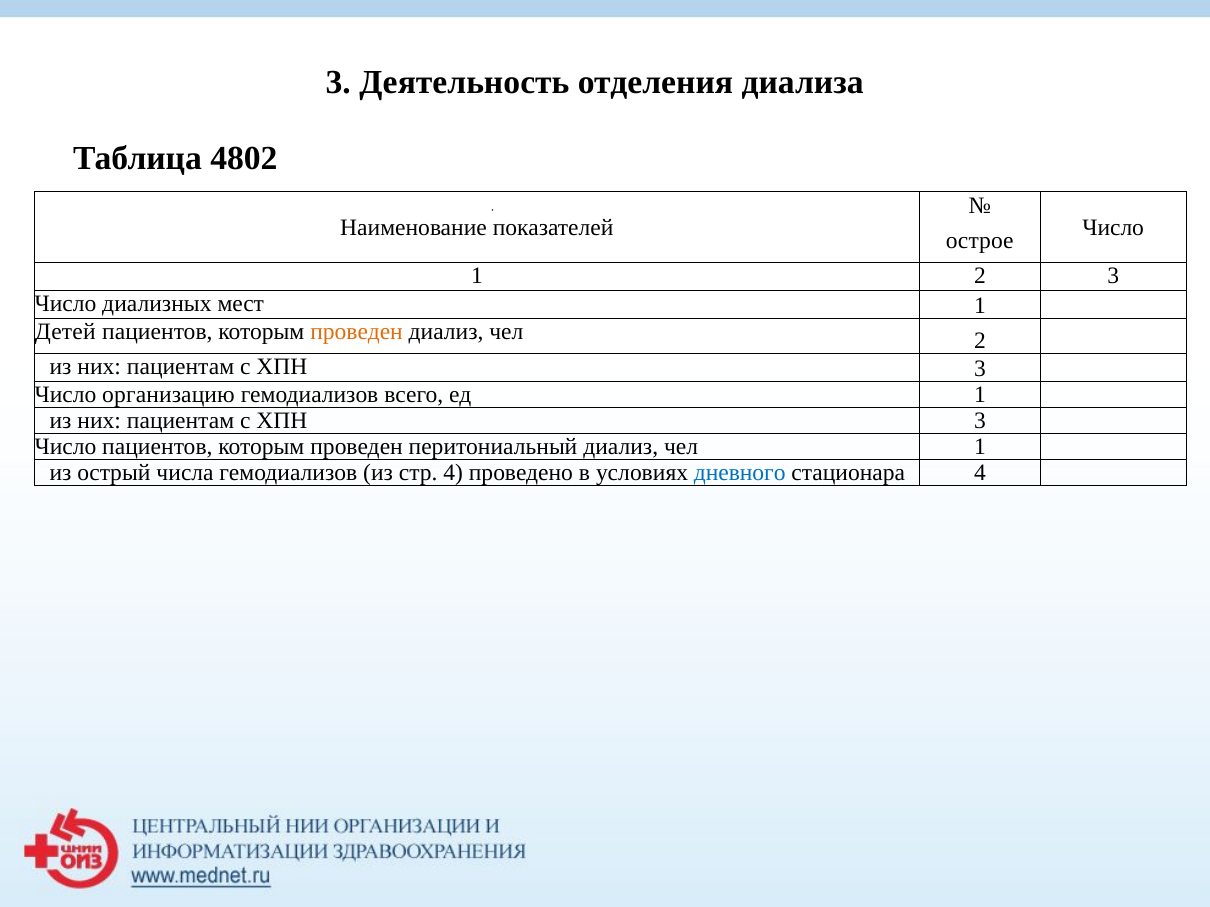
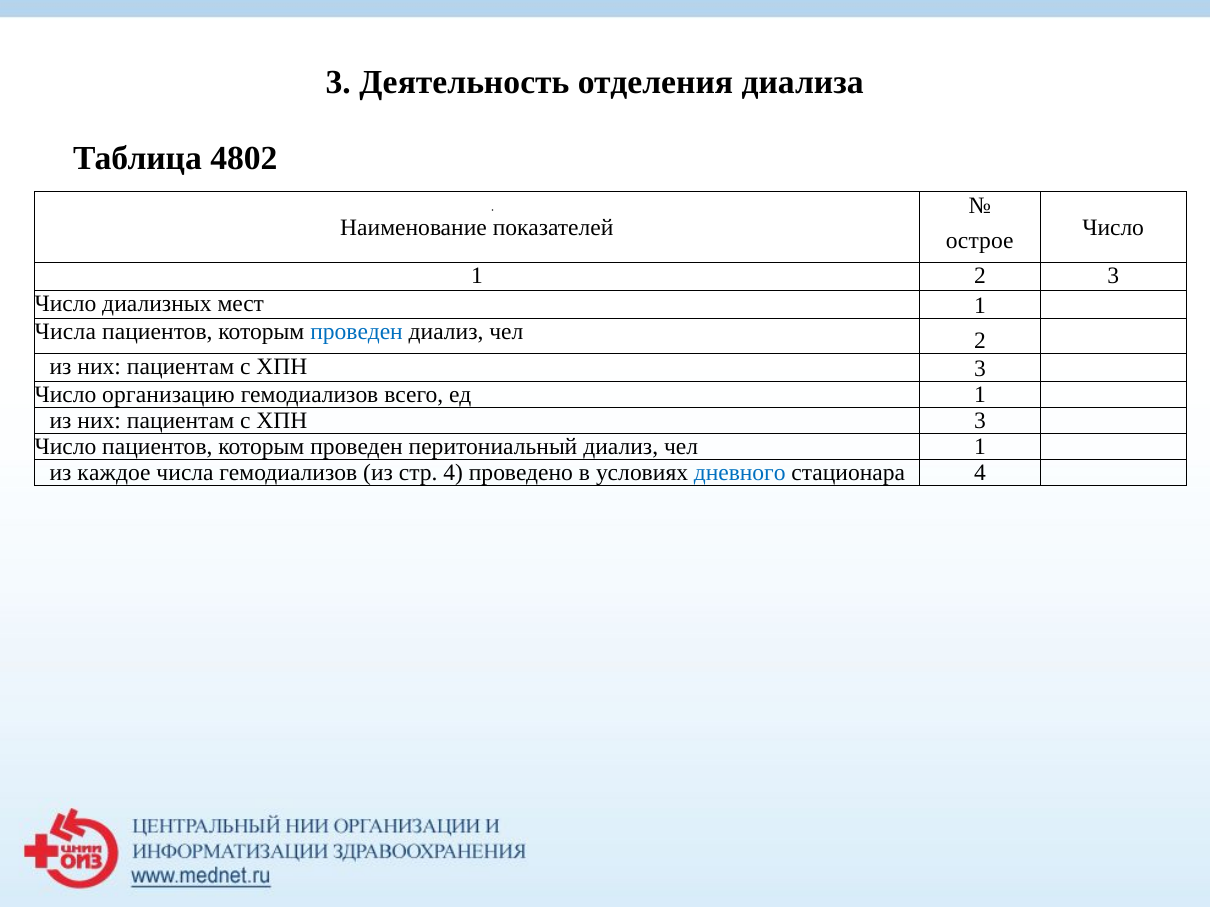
Детей at (65, 332): Детей -> Числа
проведен at (357, 332) colour: orange -> blue
острый: острый -> каждое
